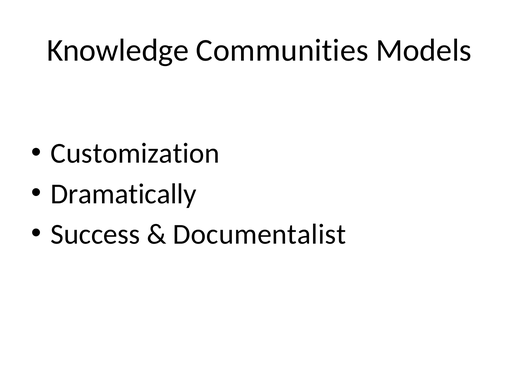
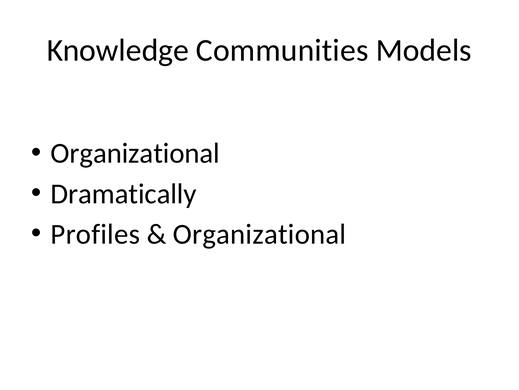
Customization at (135, 153): Customization -> Organizational
Success: Success -> Profiles
Documentalist at (259, 234): Documentalist -> Organizational
